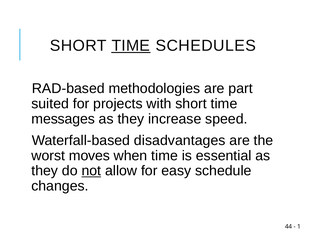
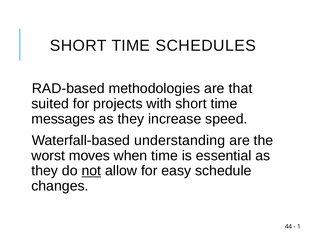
TIME at (131, 46) underline: present -> none
part: part -> that
disadvantages: disadvantages -> understanding
